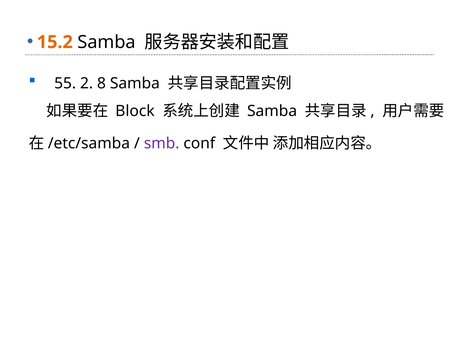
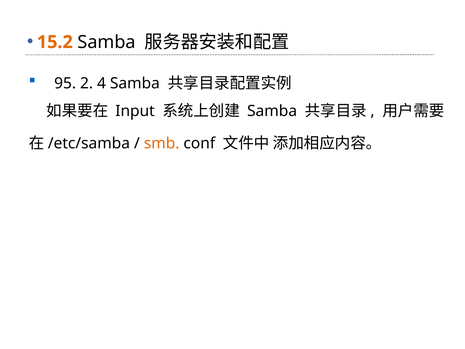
55: 55 -> 95
8: 8 -> 4
Block: Block -> Input
smb colour: purple -> orange
